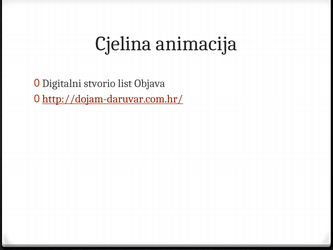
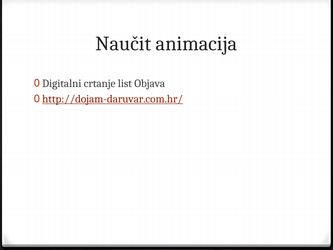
Cjelina: Cjelina -> Naučit
stvorio: stvorio -> crtanje
